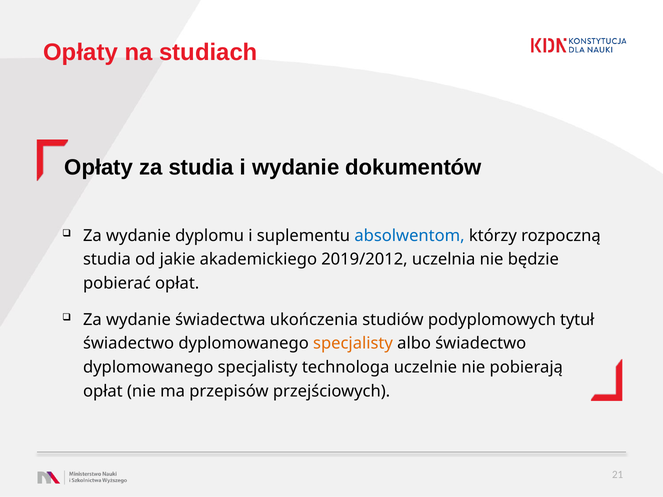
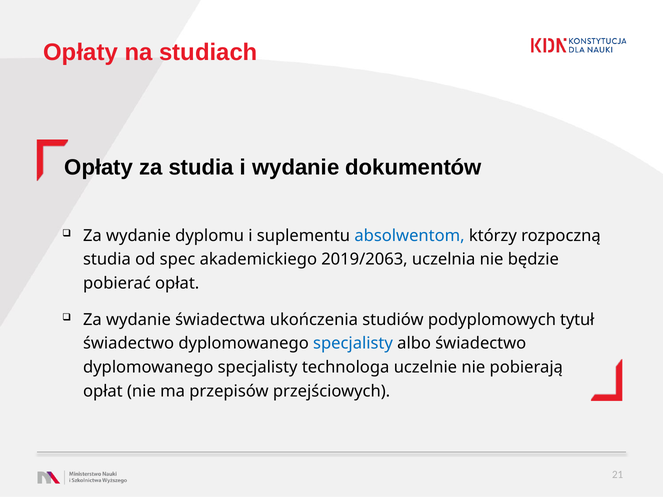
jakie: jakie -> spec
2019/2012: 2019/2012 -> 2019/2063
specjalisty at (353, 344) colour: orange -> blue
